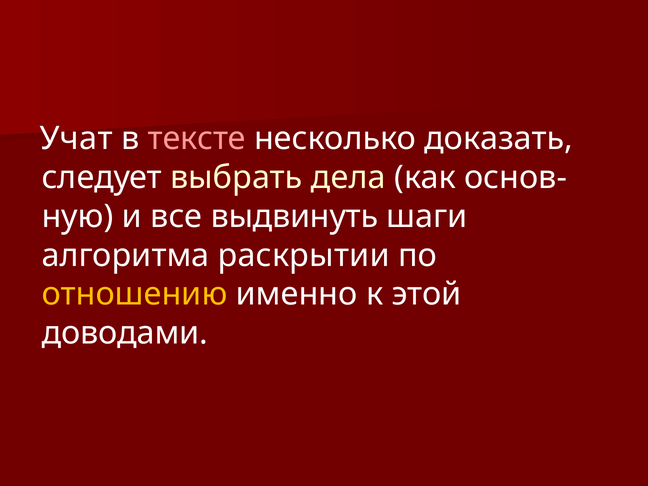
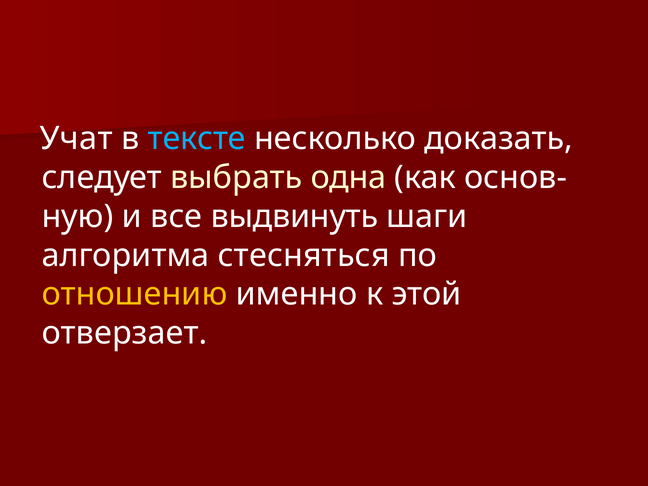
тексте colour: pink -> light blue
дела: дела -> одна
раскрытии: раскрытии -> стесняться
доводами: доводами -> отверзает
